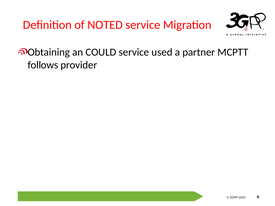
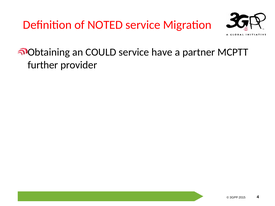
used: used -> have
follows: follows -> further
